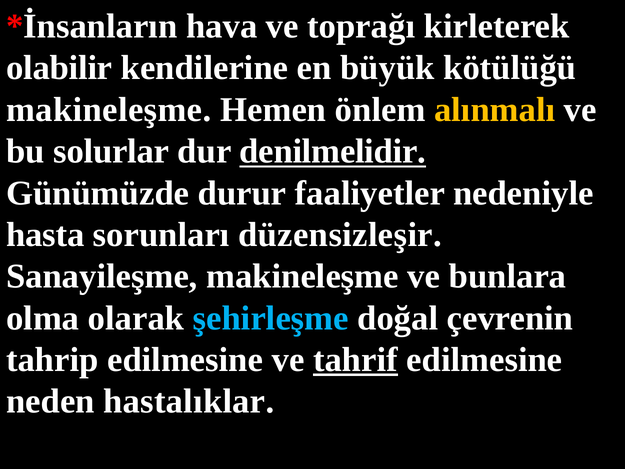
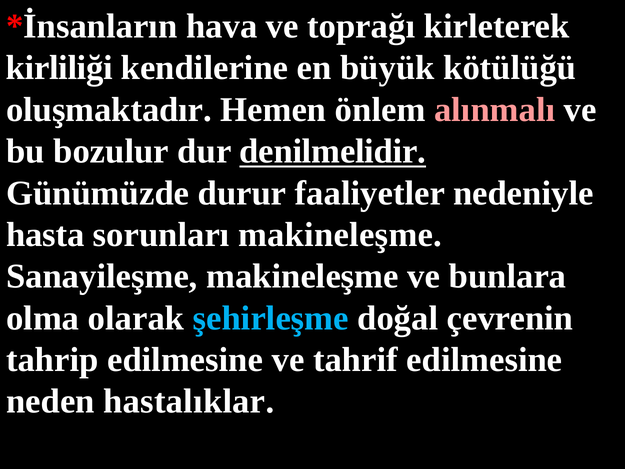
olabilir: olabilir -> kirliliği
makineleşme at (109, 110): makineleşme -> oluşmaktadır
alınmalı colour: yellow -> pink
solurlar: solurlar -> bozulur
sorunları düzensizleşir: düzensizleşir -> makineleşme
tahrif underline: present -> none
